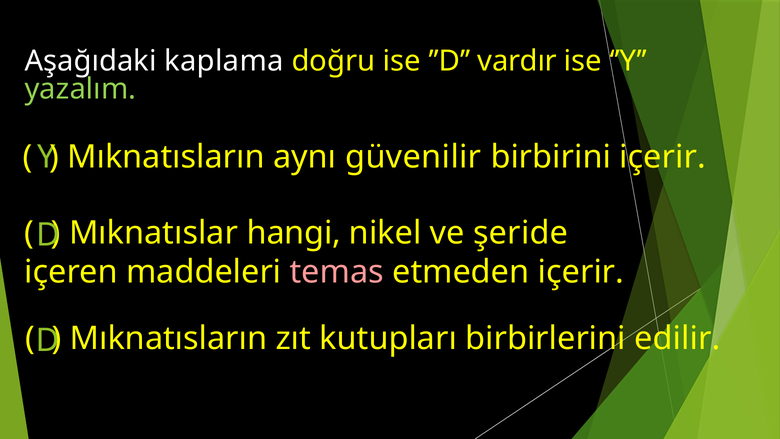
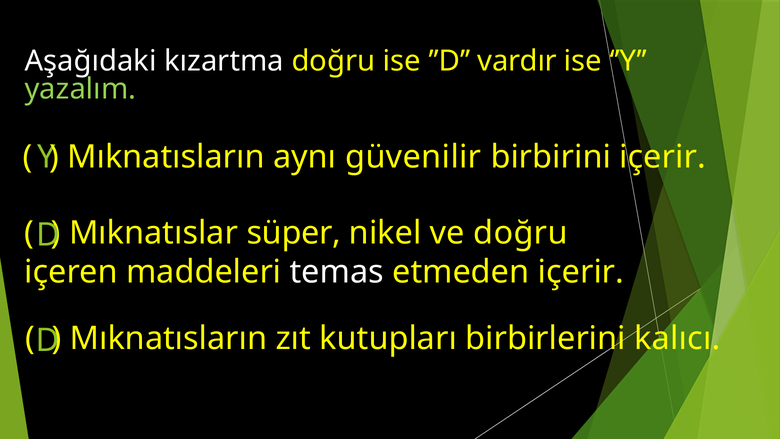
kaplama: kaplama -> kızartma
hangi: hangi -> süper
ve şeride: şeride -> doğru
temas colour: pink -> white
edilir: edilir -> kalıcı
